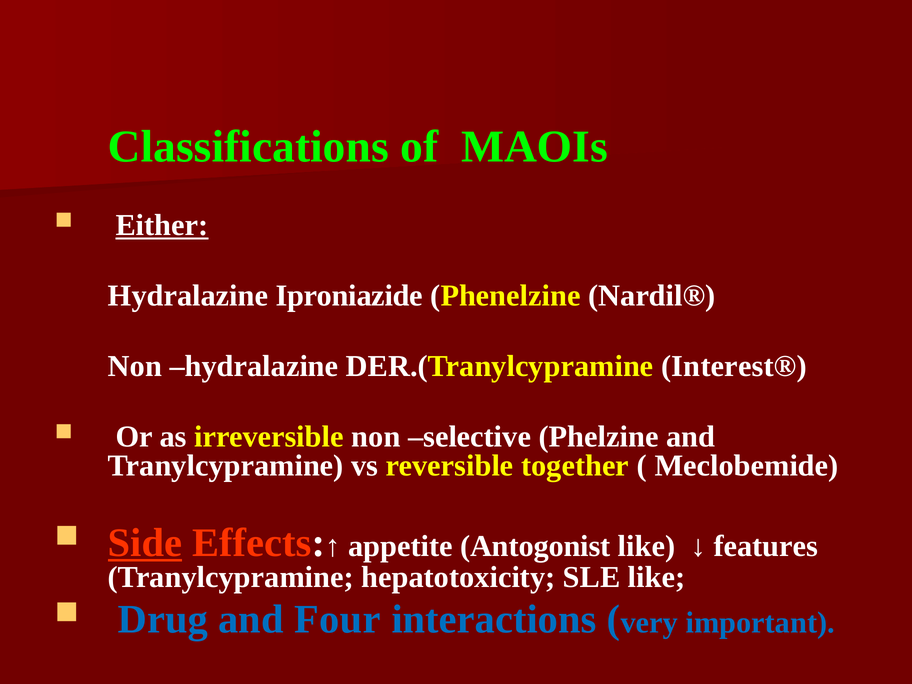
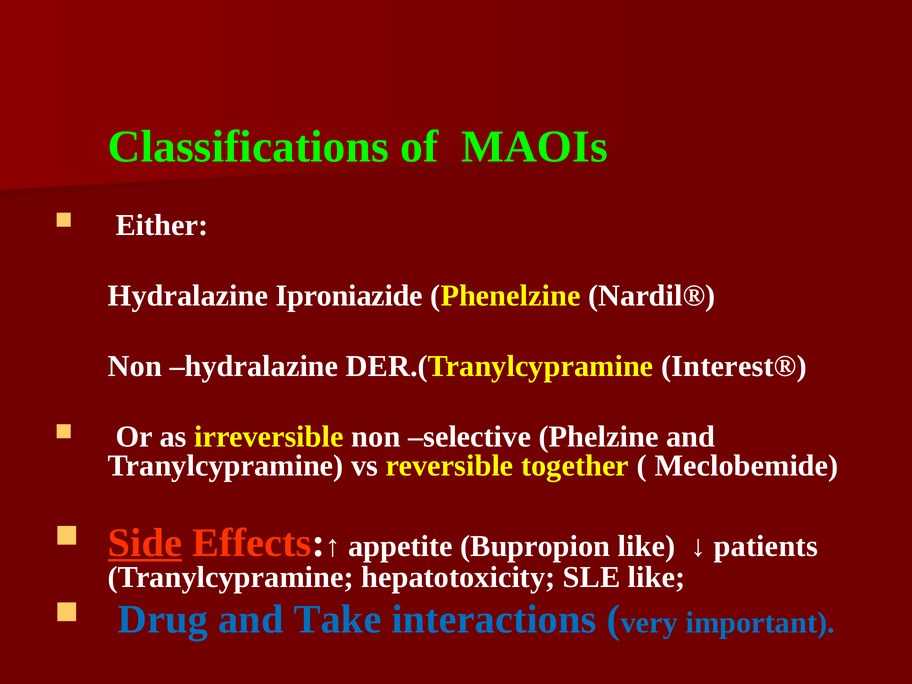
Either underline: present -> none
Antogonist: Antogonist -> Bupropion
features: features -> patients
Four: Four -> Take
